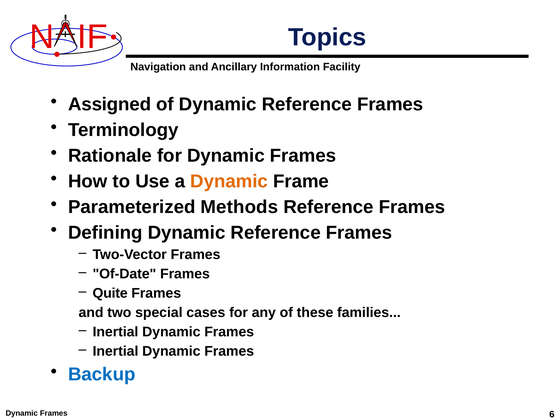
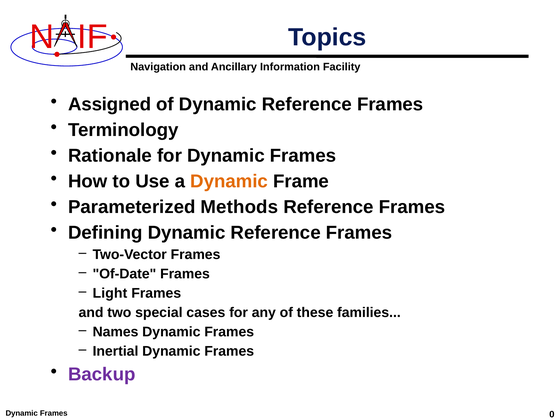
Quite: Quite -> Light
Inertial at (115, 332): Inertial -> Names
Backup colour: blue -> purple
6: 6 -> 0
